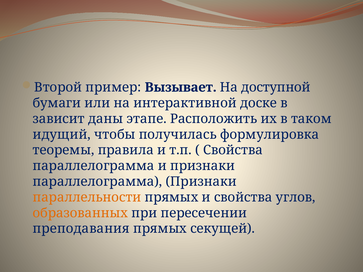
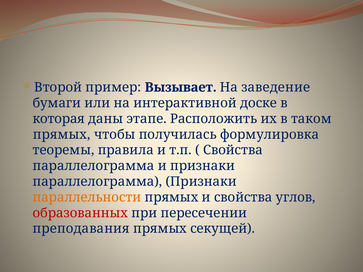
доступной: доступной -> заведение
зависит: зависит -> которая
идущий at (62, 135): идущий -> прямых
образованных colour: orange -> red
